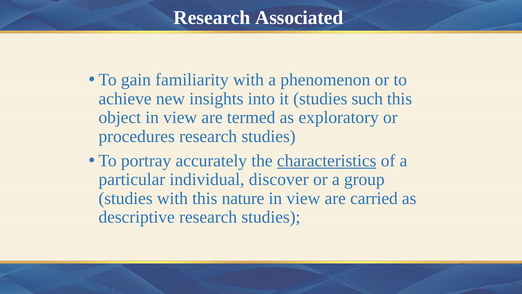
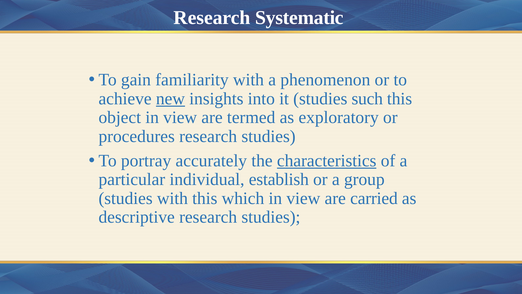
Associated: Associated -> Systematic
new underline: none -> present
discover: discover -> establish
nature: nature -> which
